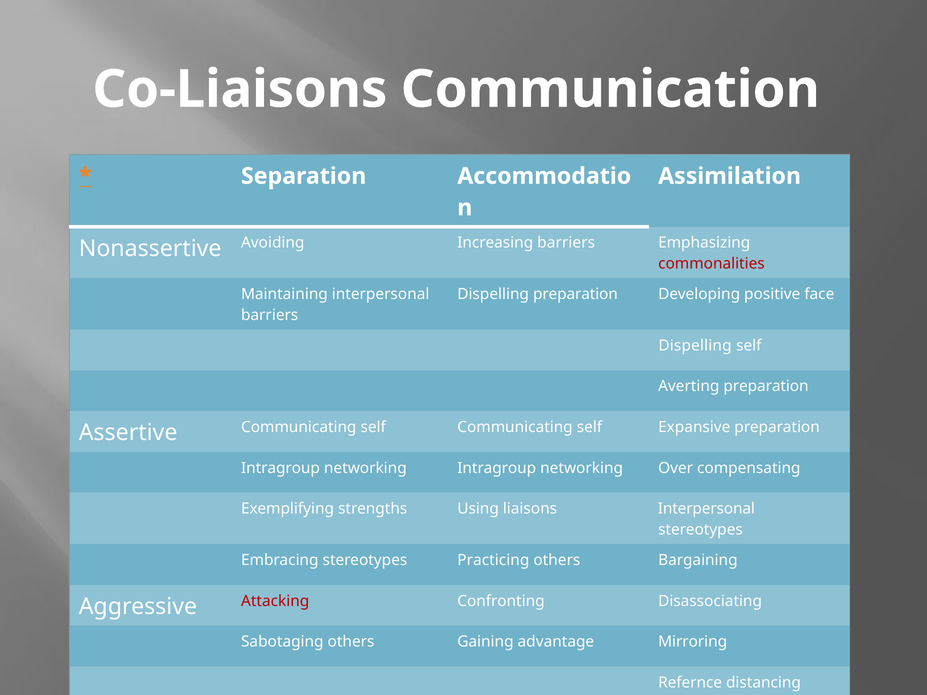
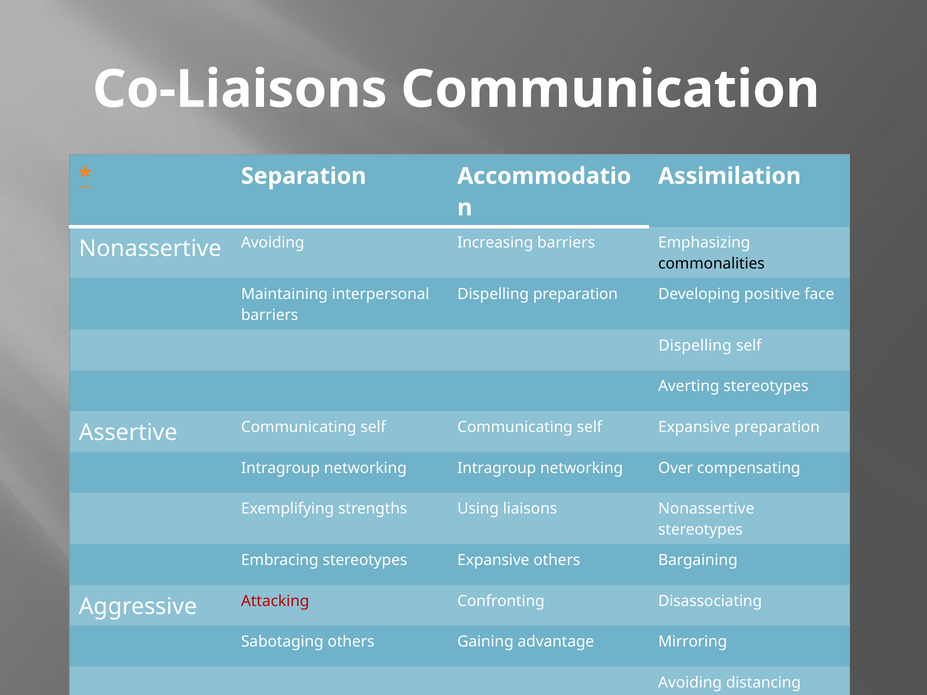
commonalities colour: red -> black
Averting preparation: preparation -> stereotypes
liaisons Interpersonal: Interpersonal -> Nonassertive
stereotypes Practicing: Practicing -> Expansive
Refernce at (690, 683): Refernce -> Avoiding
